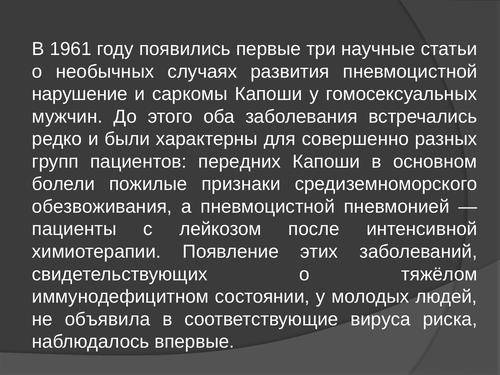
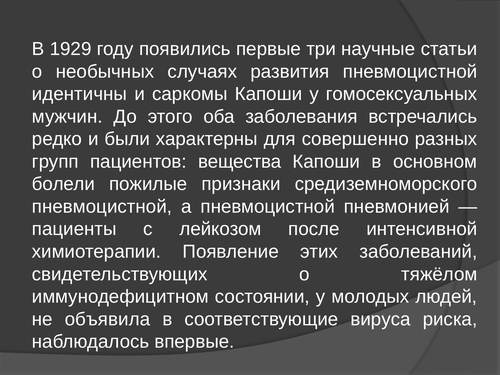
1961: 1961 -> 1929
нарушение: нарушение -> идентичны
передних: передних -> вещества
обезвоживания at (102, 207): обезвоживания -> пневмоцистной
